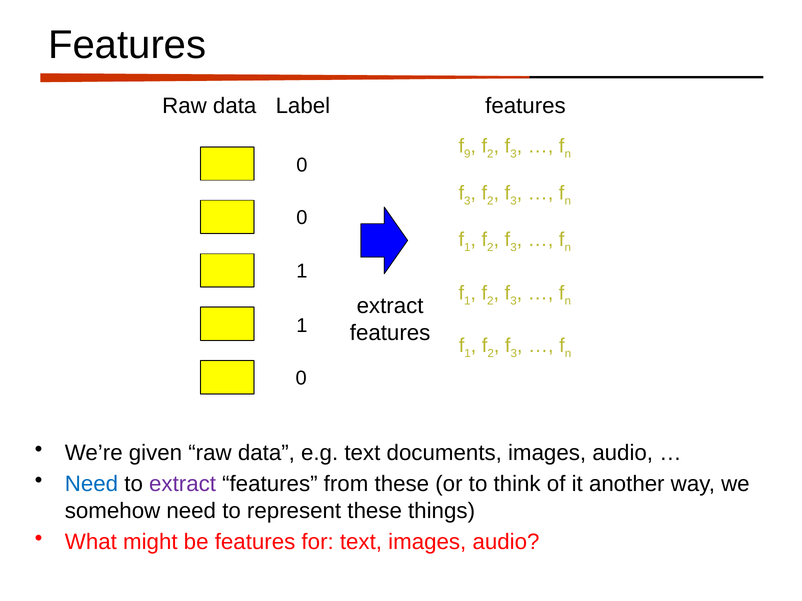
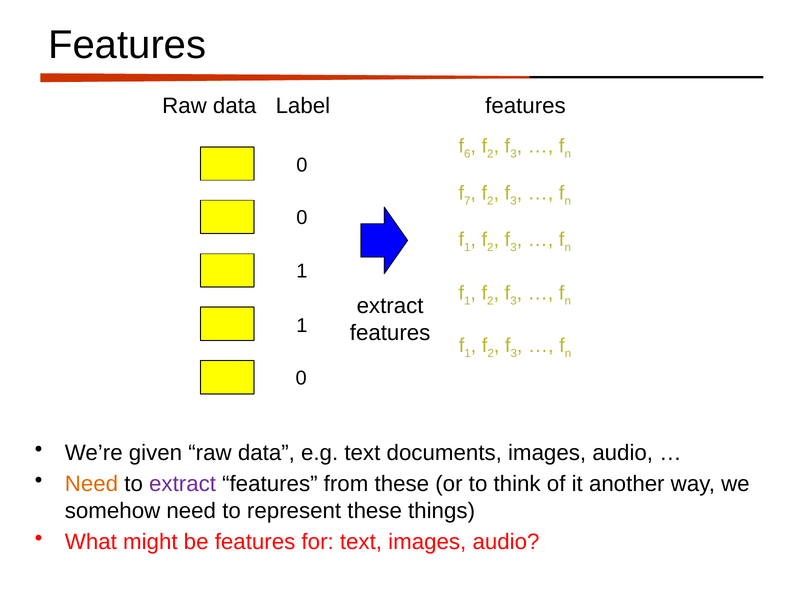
9: 9 -> 6
3 at (467, 201): 3 -> 7
Need at (91, 485) colour: blue -> orange
